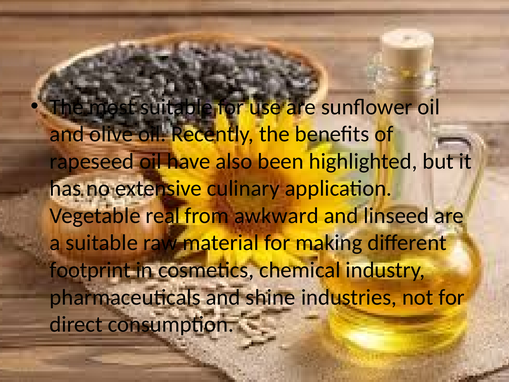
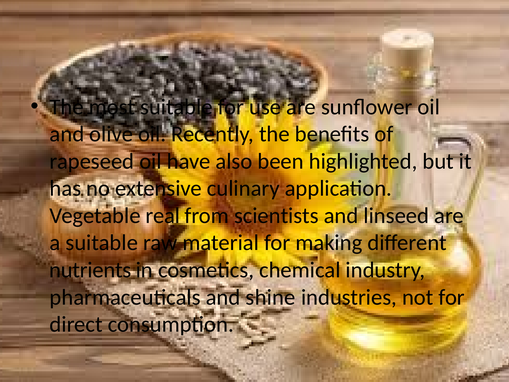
awkward: awkward -> scientists
footprint: footprint -> nutrients
